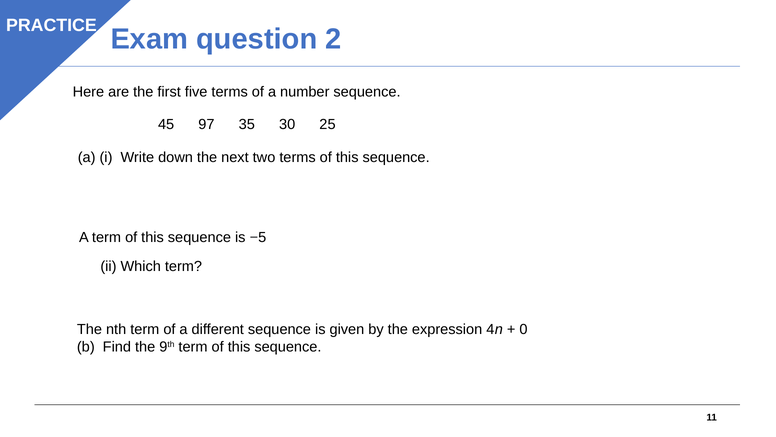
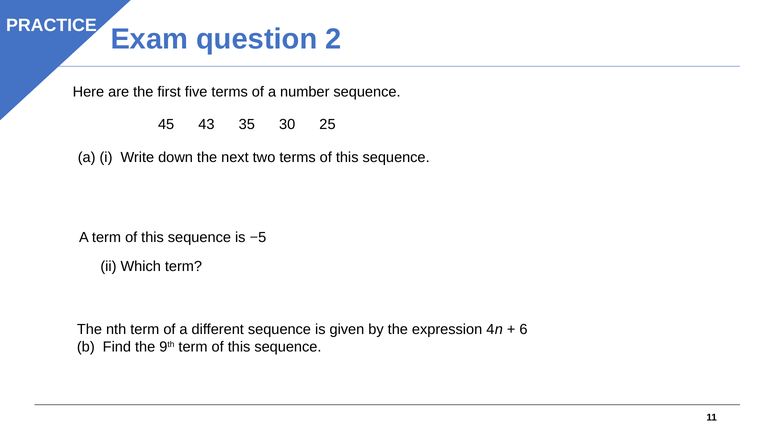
97: 97 -> 43
0: 0 -> 6
